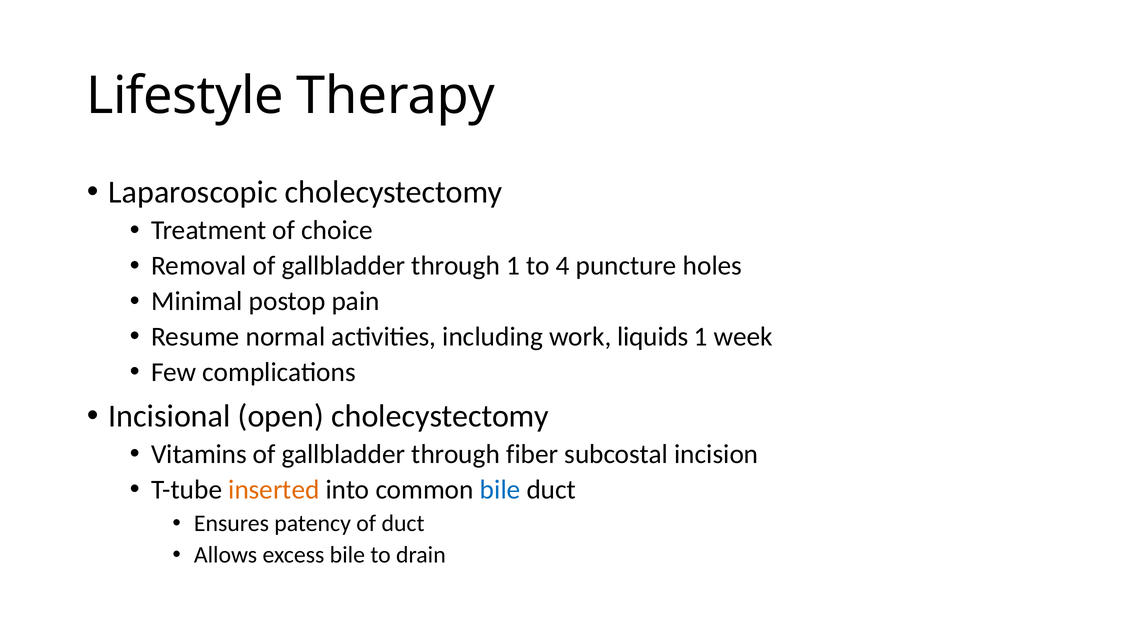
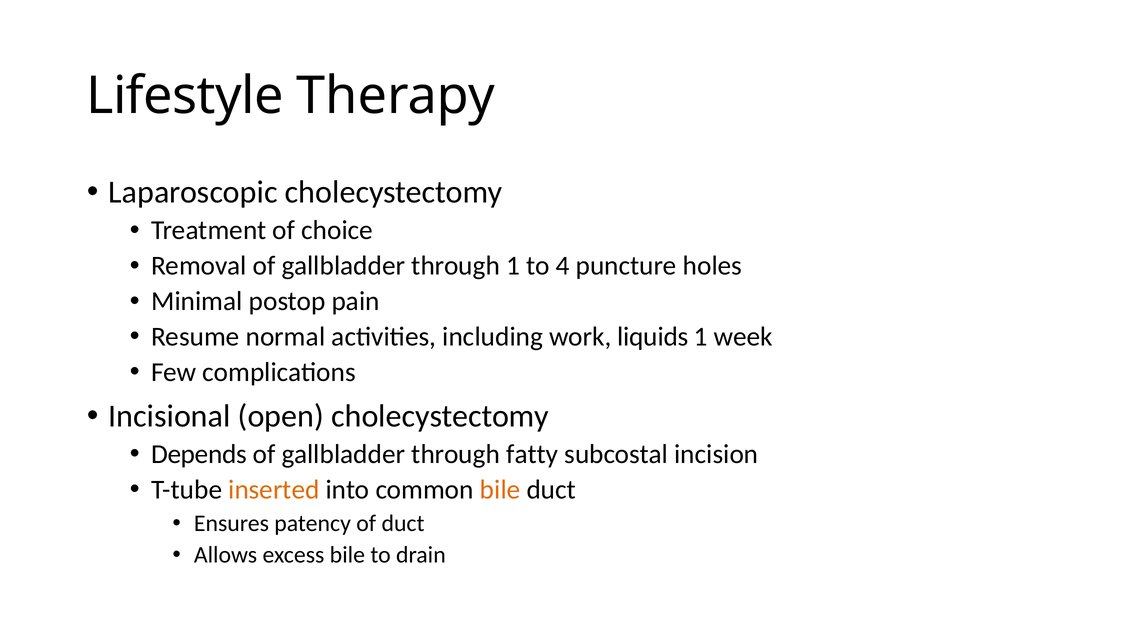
Vitamins: Vitamins -> Depends
fiber: fiber -> fatty
bile at (500, 490) colour: blue -> orange
